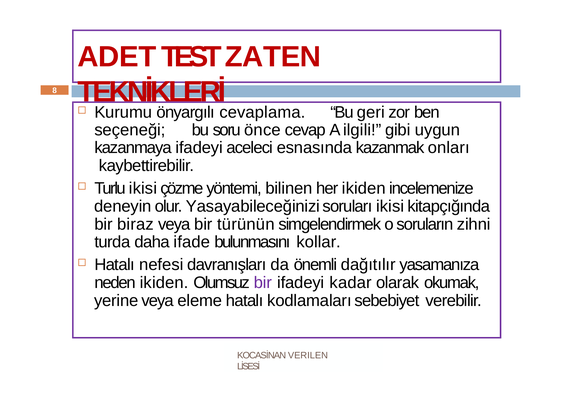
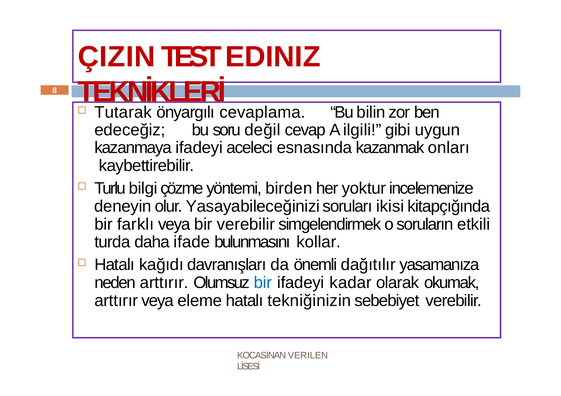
ADET: ADET -> ÇIZIN
ZATEN: ZATEN -> EDINIZ
Kurumu: Kurumu -> Tutarak
geri: geri -> bilin
seçeneği: seçeneği -> edeceğiz
önce: önce -> değil
Turlu ikisi: ikisi -> bilgi
bilinen: bilinen -> birden
her ikiden: ikiden -> yoktur
biraz: biraz -> farklı
bir türünün: türünün -> verebilir
zihni: zihni -> etkili
nefesi: nefesi -> kağıdı
neden ikiden: ikiden -> arttırır
bir at (263, 283) colour: purple -> blue
yerine at (116, 301): yerine -> arttırır
kodlamaları: kodlamaları -> tekniğinizin
